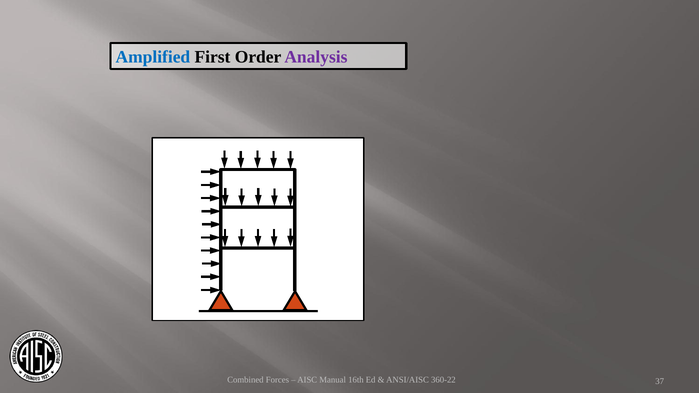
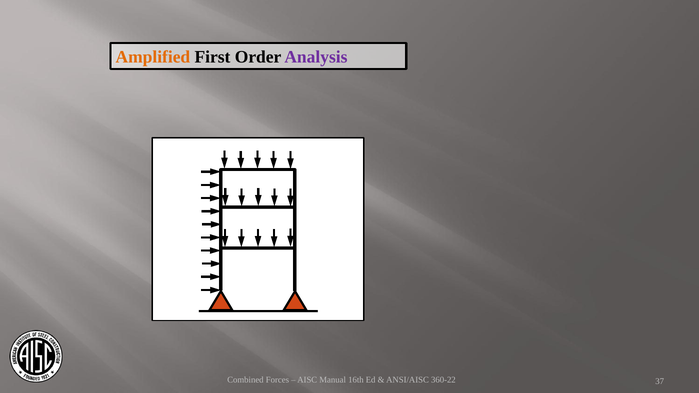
Amplified colour: blue -> orange
